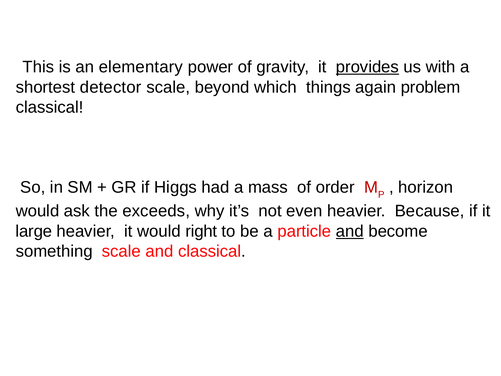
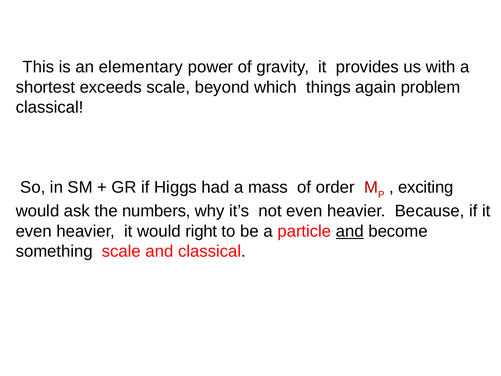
provides underline: present -> none
detector: detector -> exceeds
horizon: horizon -> exciting
exceeds: exceeds -> numbers
large at (34, 231): large -> even
